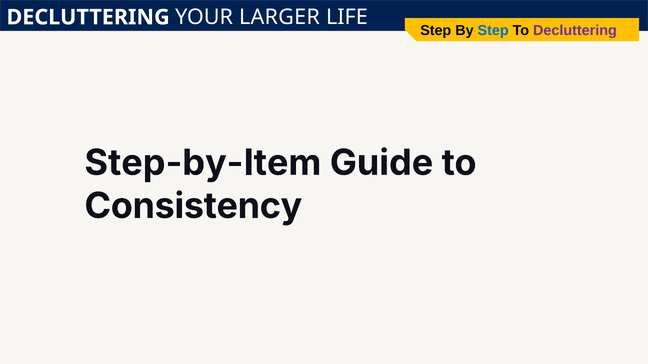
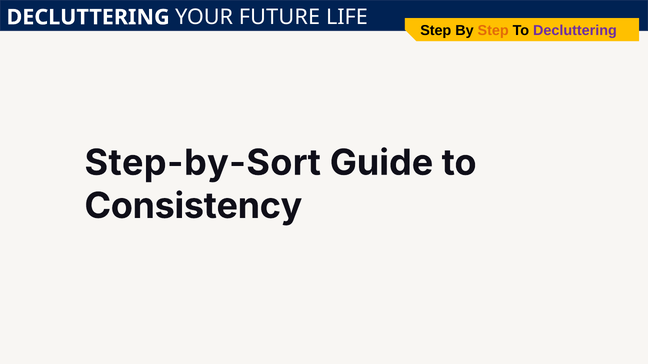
LARGER: LARGER -> FUTURE
Step at (493, 31) colour: blue -> orange
Step-by-Item: Step-by-Item -> Step-by-Sort
